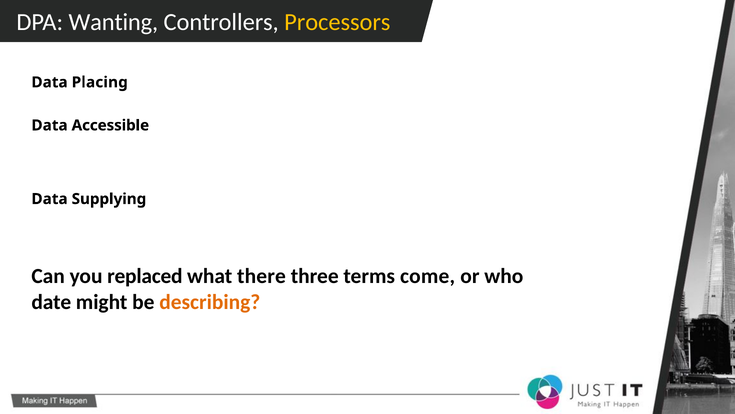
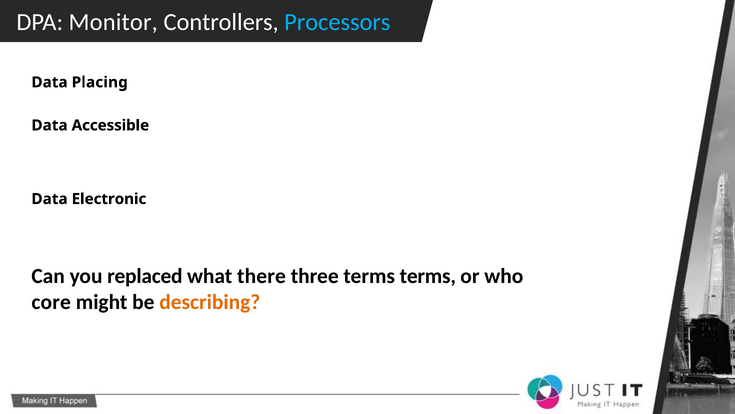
Wanting: Wanting -> Monitor
Processors colour: yellow -> light blue
Supplying: Supplying -> Electronic
terms come: come -> terms
date: date -> core
